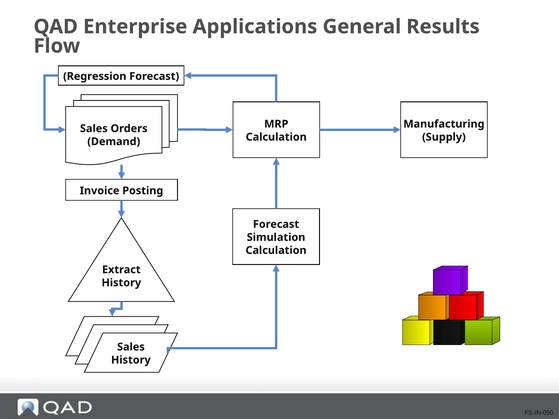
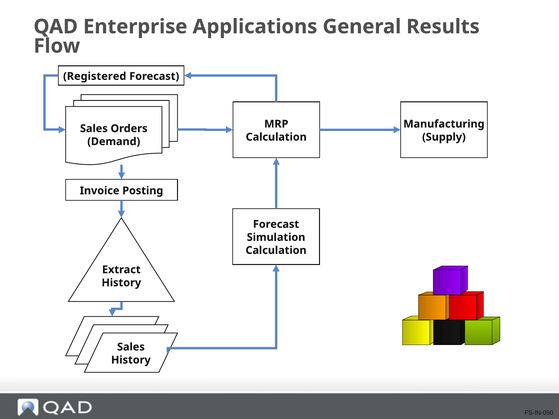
Regression: Regression -> Registered
